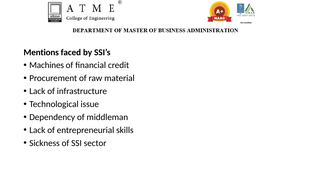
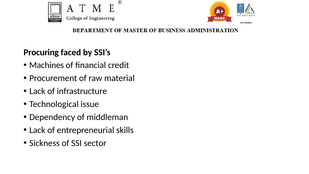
Mentions: Mentions -> Procuring
